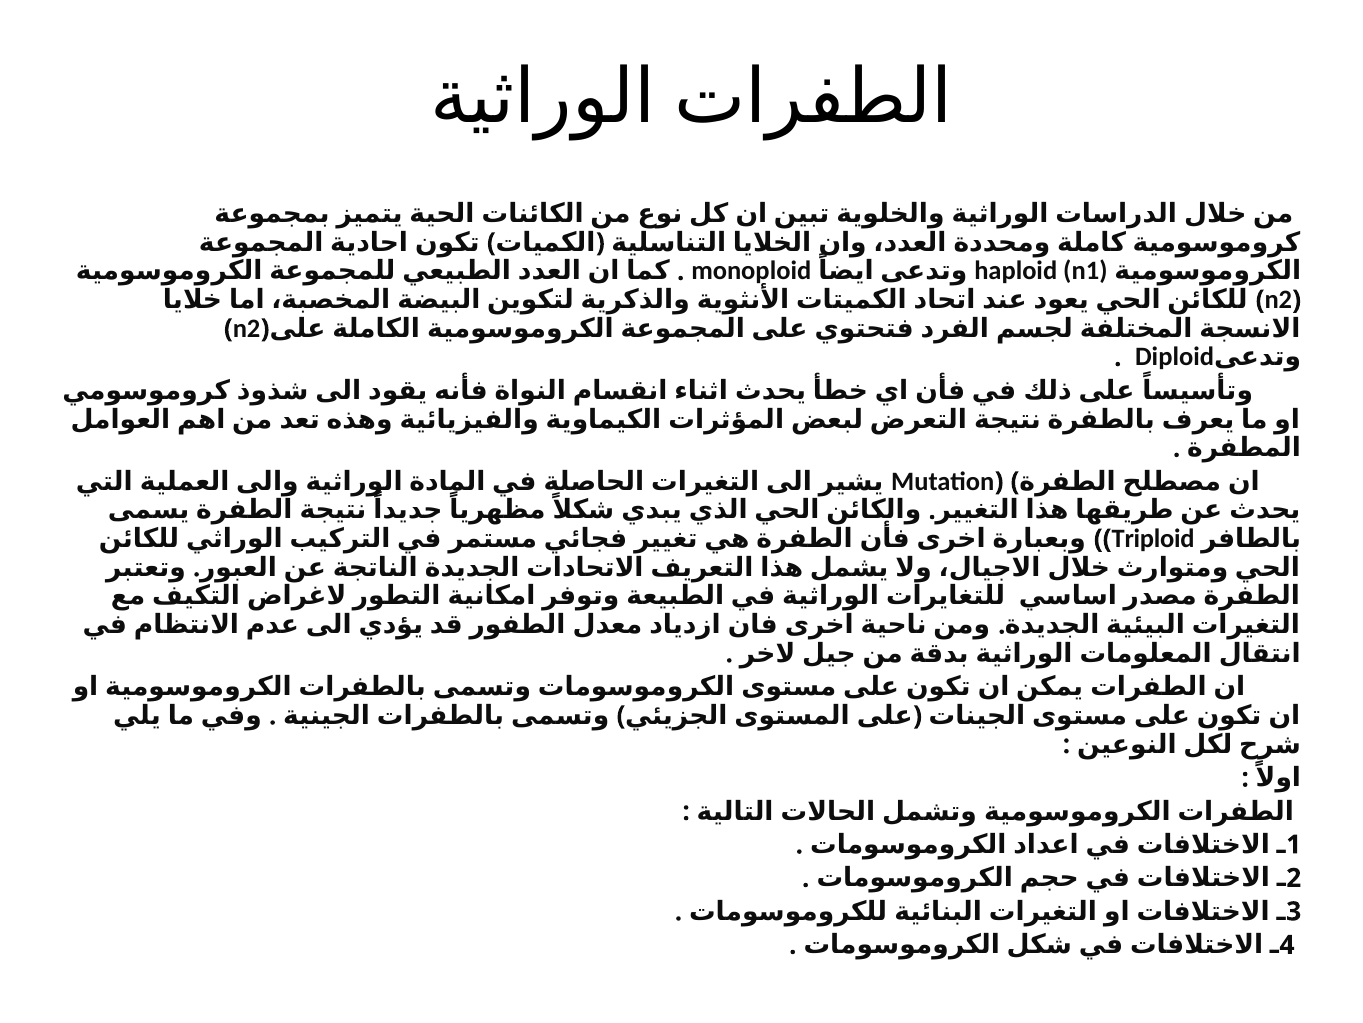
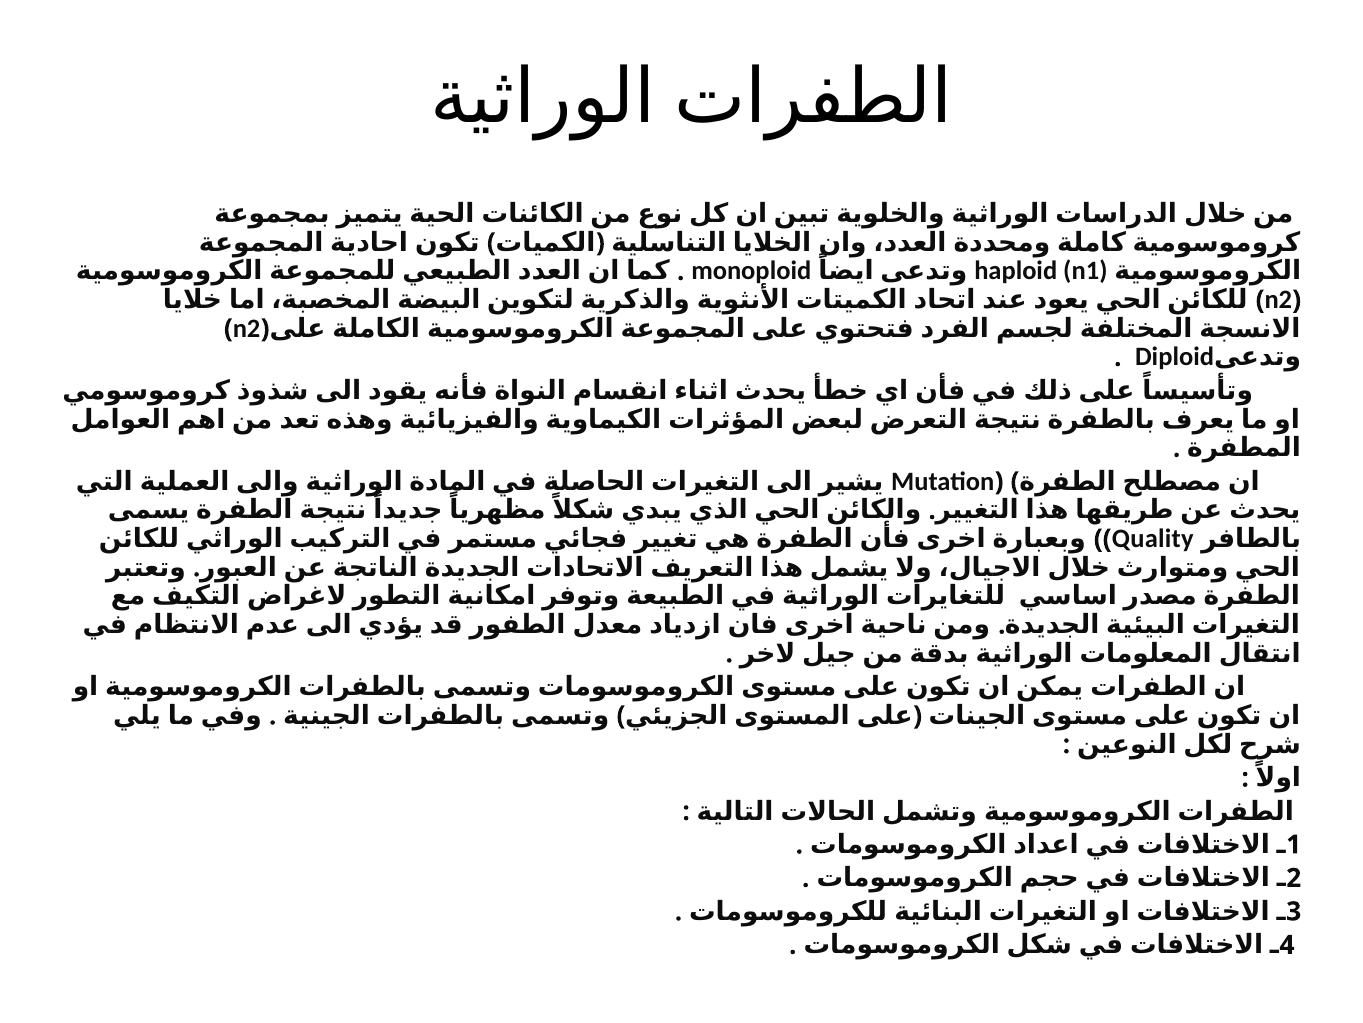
Triploid: Triploid -> Quality
